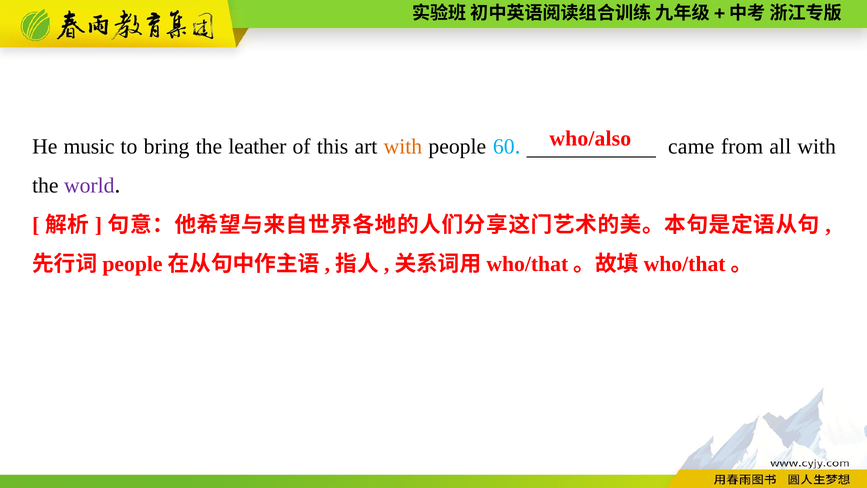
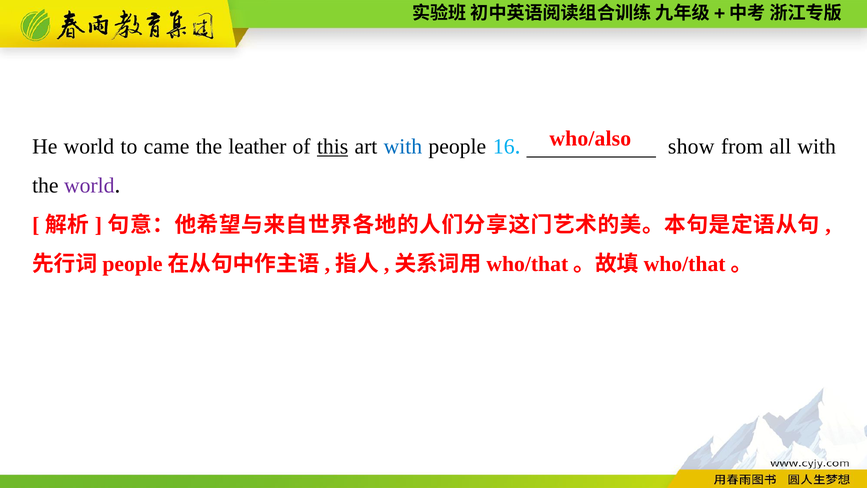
He music: music -> world
bring: bring -> came
this underline: none -> present
with at (403, 147) colour: orange -> blue
60: 60 -> 16
came: came -> show
